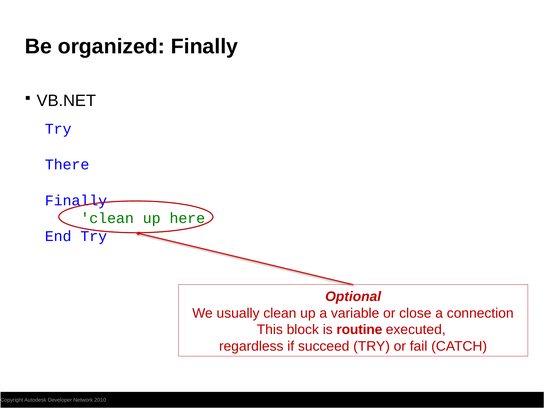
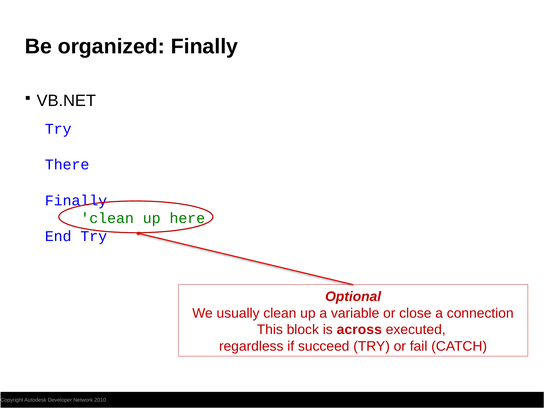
routine: routine -> across
